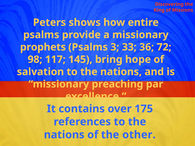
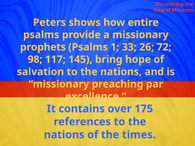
3: 3 -> 1
36: 36 -> 26
other: other -> times
